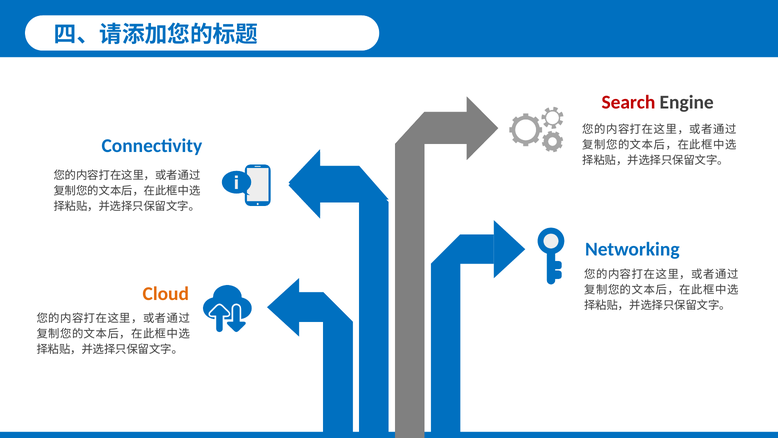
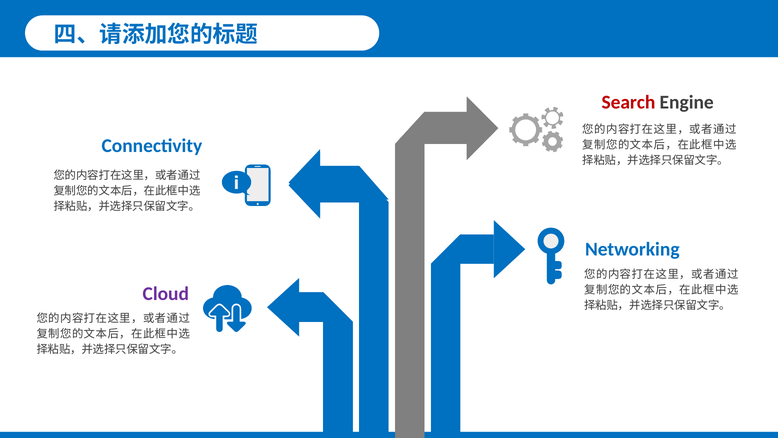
Cloud colour: orange -> purple
